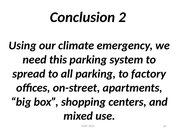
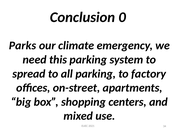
2: 2 -> 0
Using: Using -> Parks
